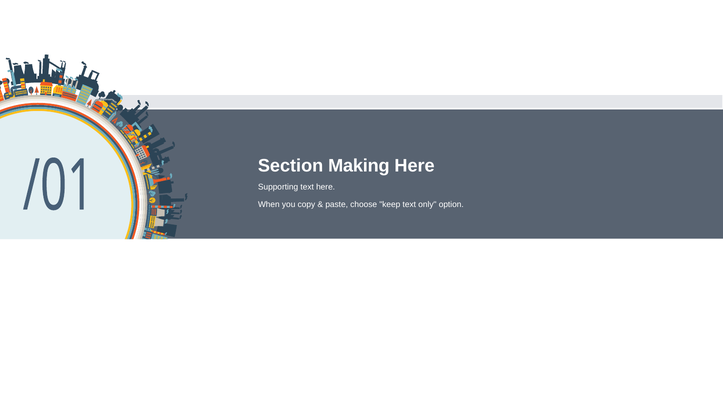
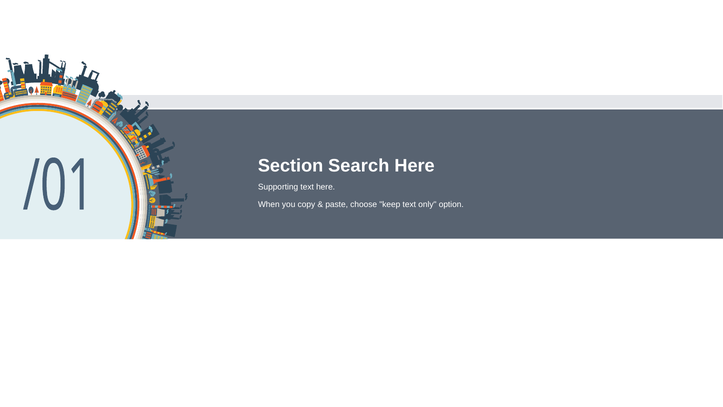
Making: Making -> Search
